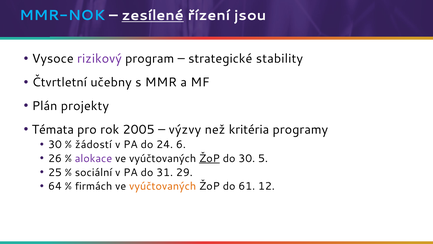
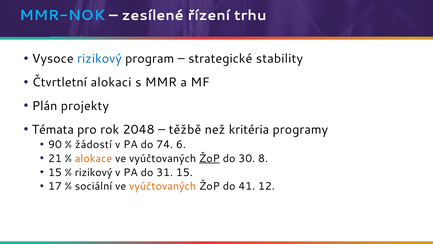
zesílené underline: present -> none
jsou: jsou -> trhu
rizikový at (99, 59) colour: purple -> blue
učebny: učebny -> alokaci
2005: 2005 -> 2048
výzvy: výzvy -> těžbě
30 at (55, 144): 30 -> 90
24: 24 -> 74
26: 26 -> 21
alokace colour: purple -> orange
5: 5 -> 8
25 at (55, 172): 25 -> 15
sociální at (93, 172): sociální -> rizikový
31 29: 29 -> 15
64: 64 -> 17
firmách: firmách -> sociální
61: 61 -> 41
